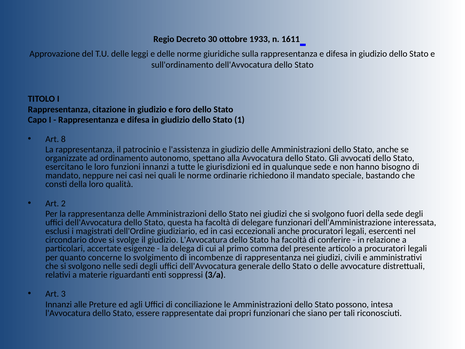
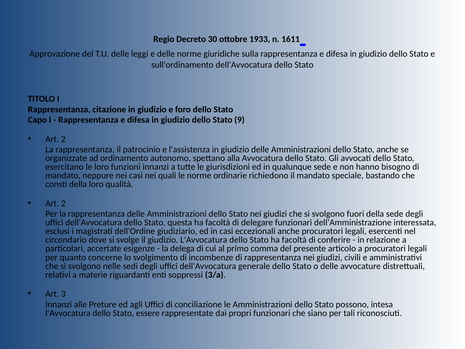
1: 1 -> 9
8 at (63, 139): 8 -> 2
